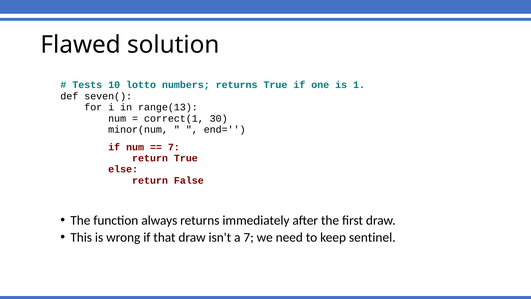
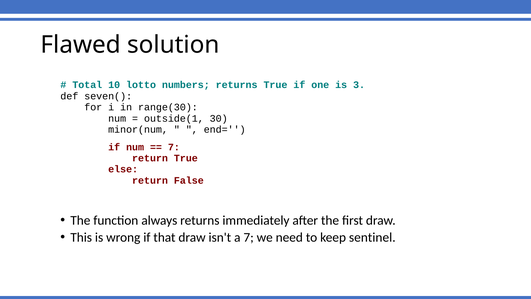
Tests: Tests -> Total
1: 1 -> 3
range(13: range(13 -> range(30
correct(1: correct(1 -> outside(1
